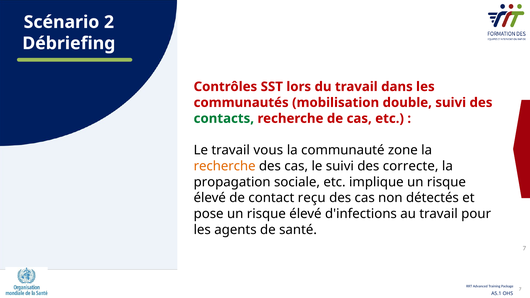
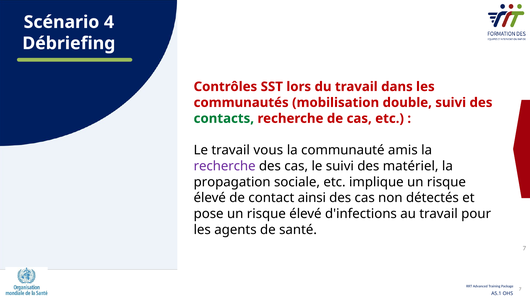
2: 2 -> 4
zone: zone -> amis
recherche at (225, 166) colour: orange -> purple
correcte: correcte -> matériel
reçu: reçu -> ainsi
